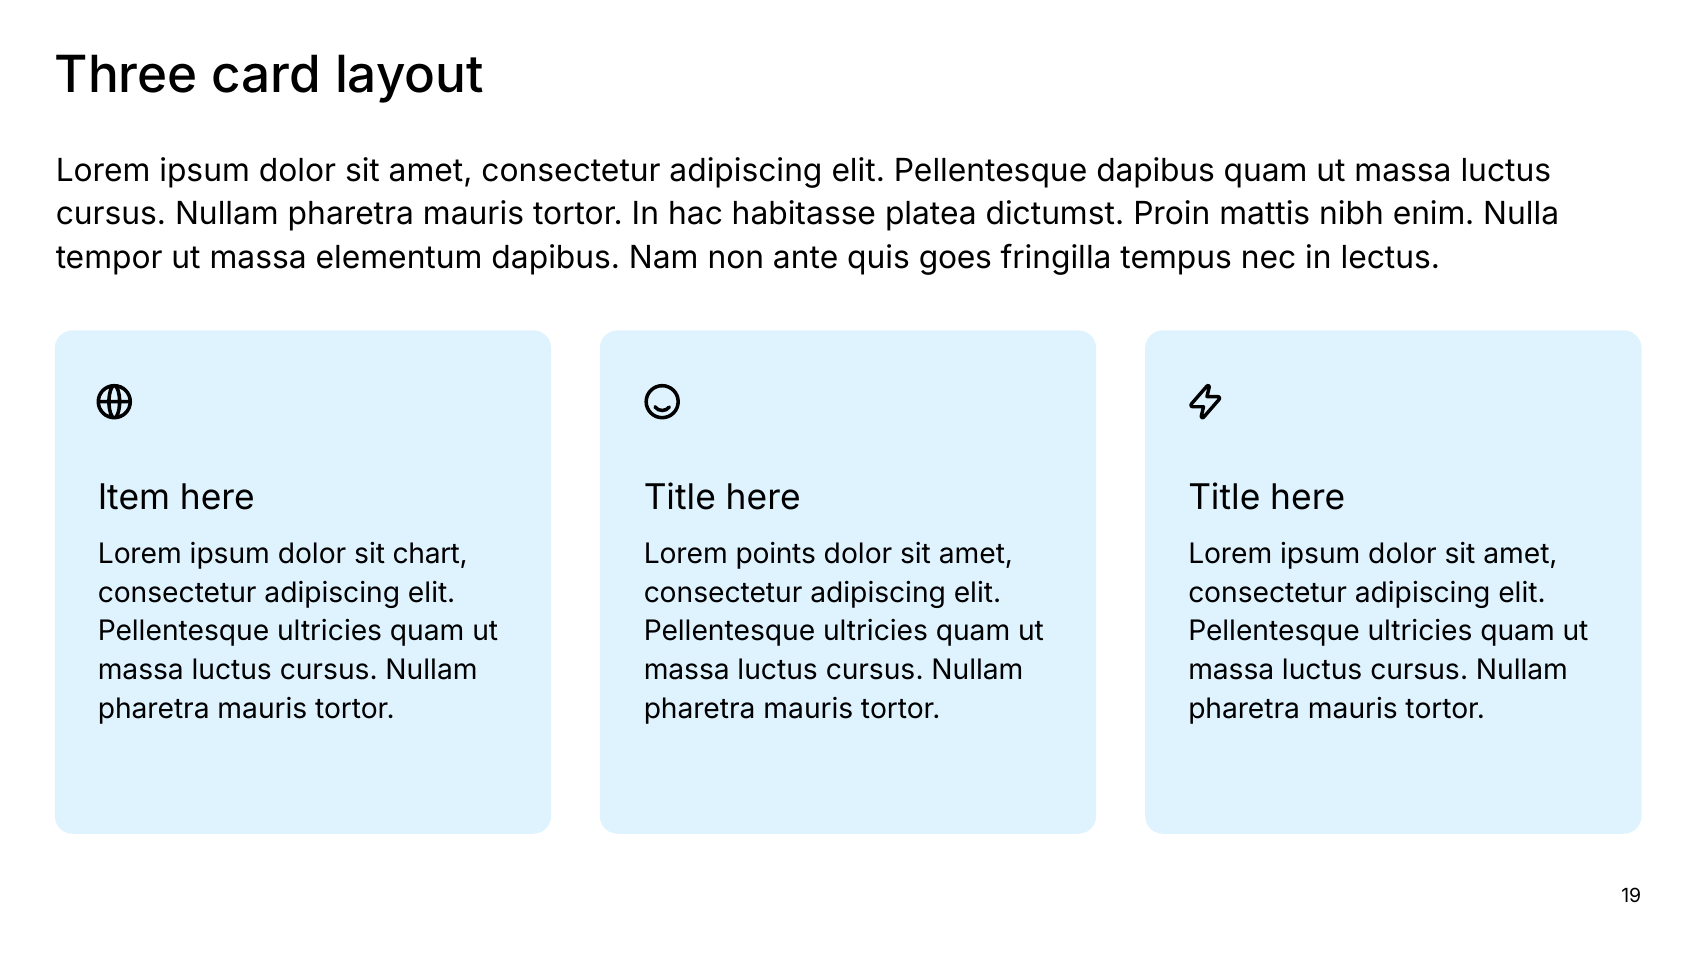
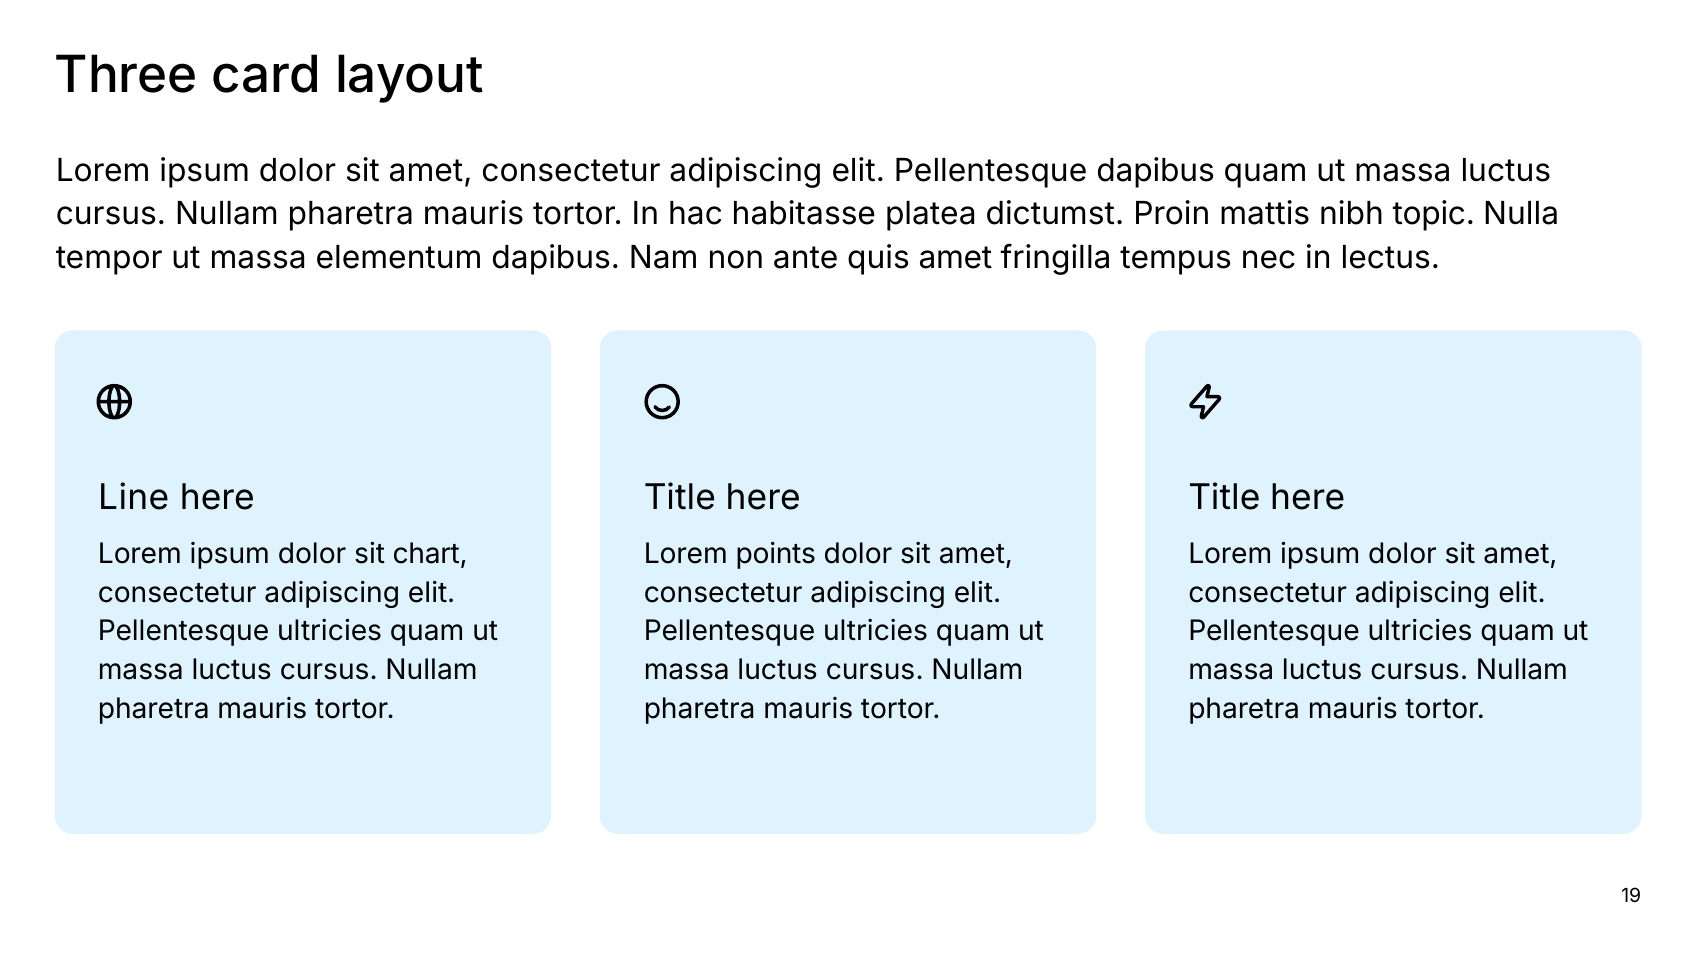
enim: enim -> topic
quis goes: goes -> amet
Item: Item -> Line
